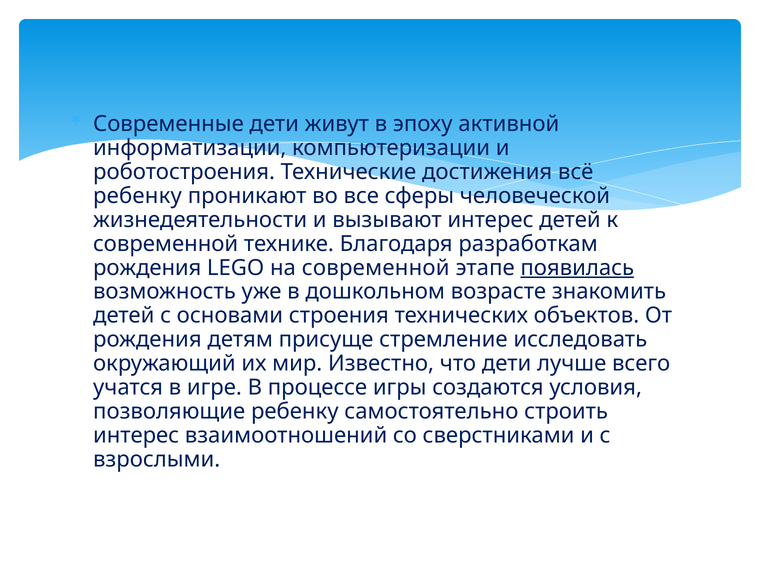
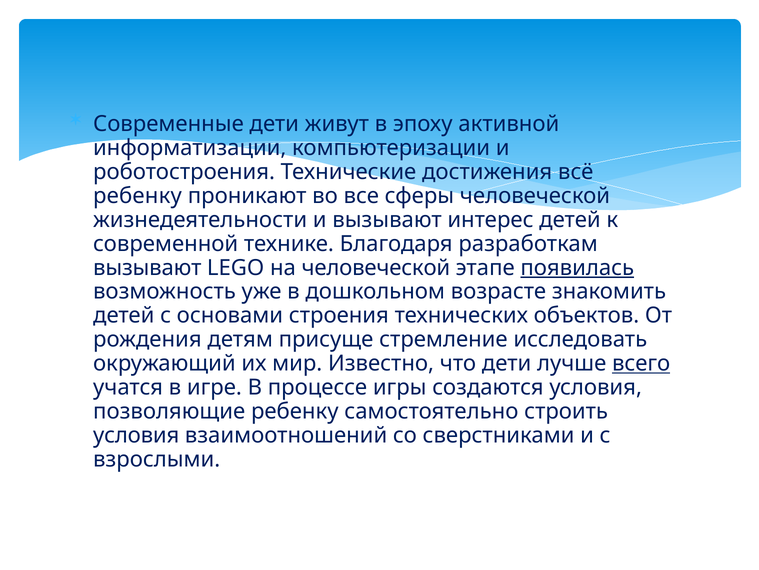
рождения at (147, 267): рождения -> вызывают
на современной: современной -> человеческой
всего underline: none -> present
интерес at (136, 435): интерес -> условия
